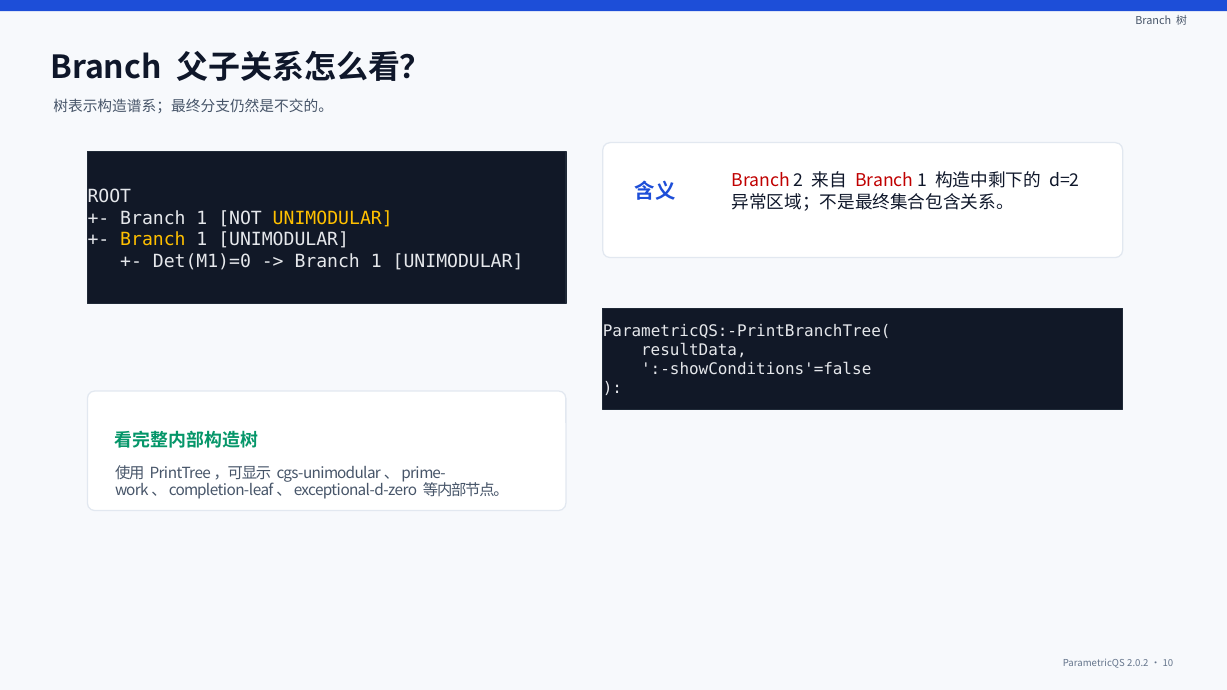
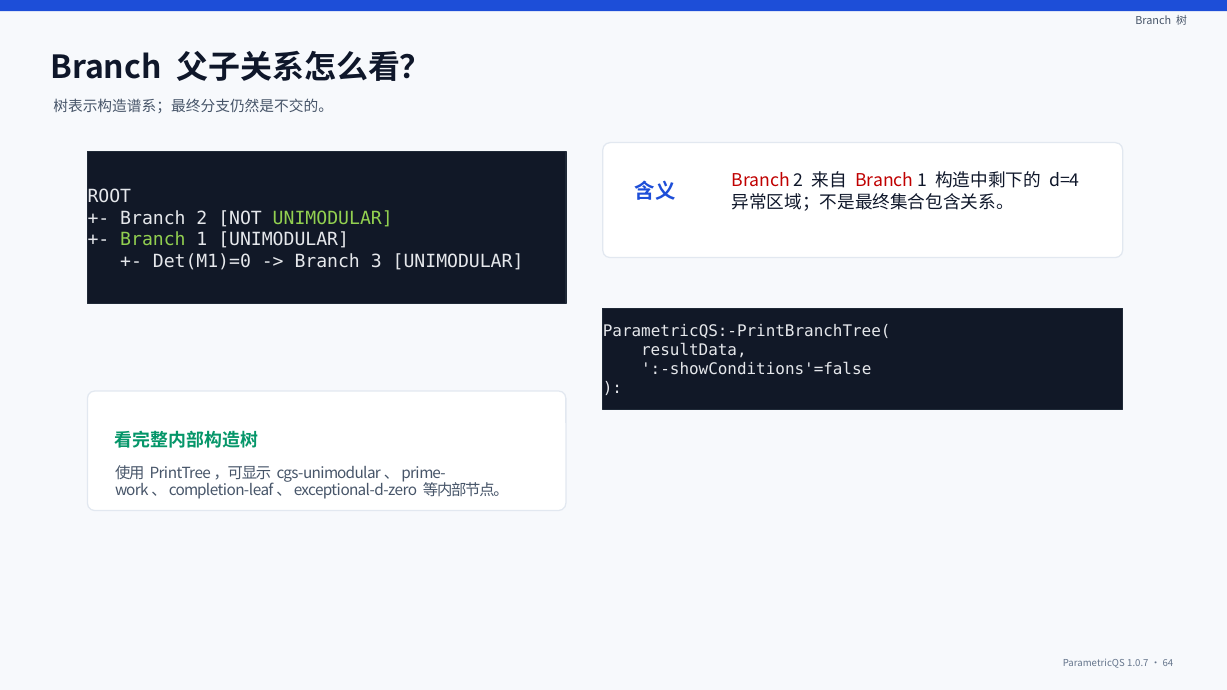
d=2: d=2 -> d=4
1 at (202, 218): 1 -> 2
UNIMODULAR at (333, 218) colour: yellow -> light green
Branch at (153, 240) colour: yellow -> light green
1 at (376, 262): 1 -> 3
2.0.2: 2.0.2 -> 1.0.7
10: 10 -> 64
